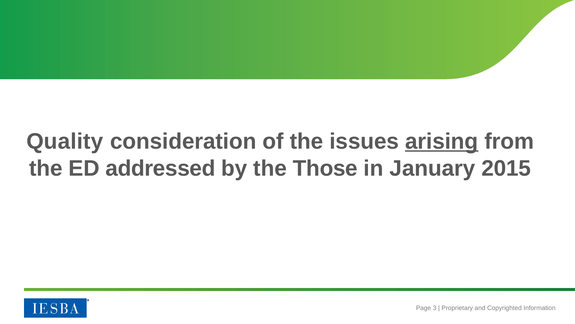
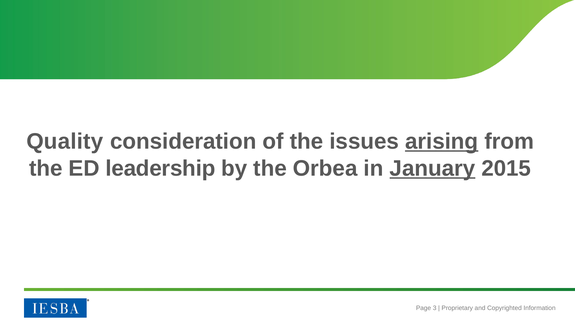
addressed: addressed -> leadership
Those: Those -> Orbea
January underline: none -> present
